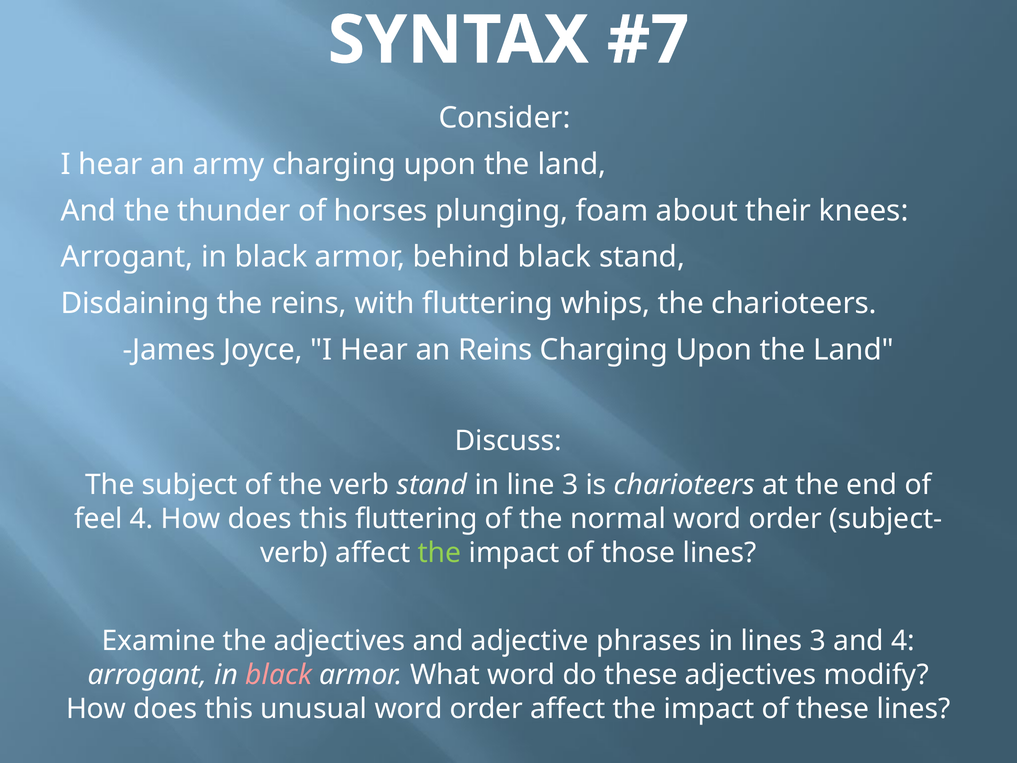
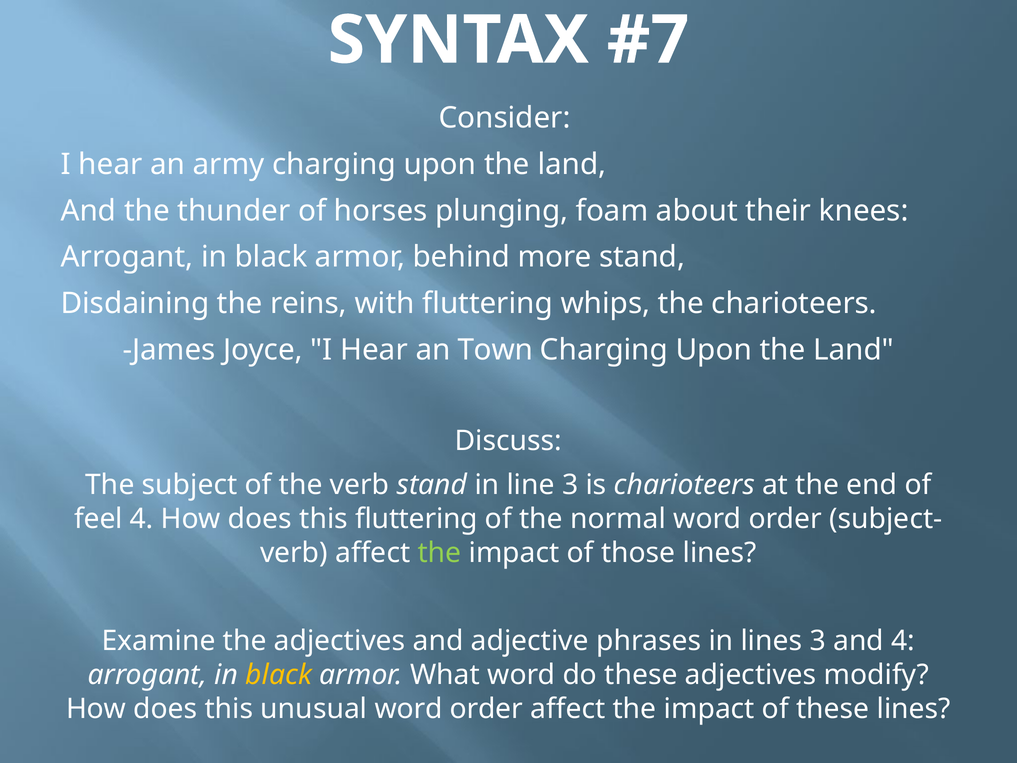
behind black: black -> more
an Reins: Reins -> Town
black at (279, 675) colour: pink -> yellow
